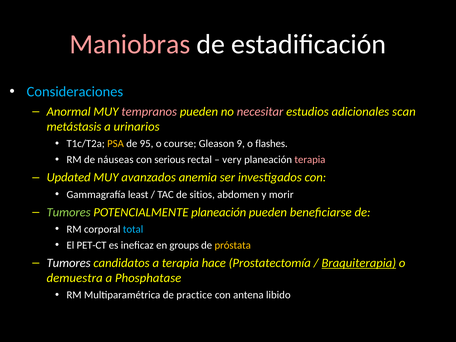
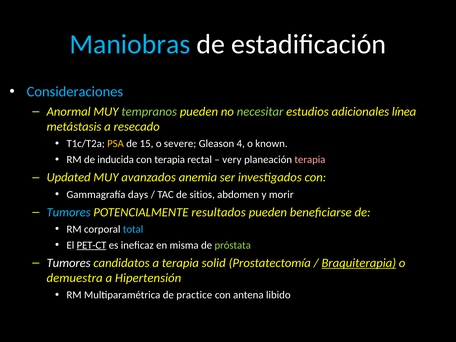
Maniobras colour: pink -> light blue
tempranos colour: pink -> light green
necesitar colour: pink -> light green
scan: scan -> línea
urinarios: urinarios -> resecado
95: 95 -> 15
course: course -> severe
9: 9 -> 4
flashes: flashes -> known
náuseas: náuseas -> inducida
con serious: serious -> terapia
least: least -> days
Tumores at (69, 212) colour: light green -> light blue
POTENCIALMENTE planeación: planeación -> resultados
PET-CT underline: none -> present
groups: groups -> misma
próstata colour: yellow -> light green
hace: hace -> solid
Phosphatase: Phosphatase -> Hipertensión
